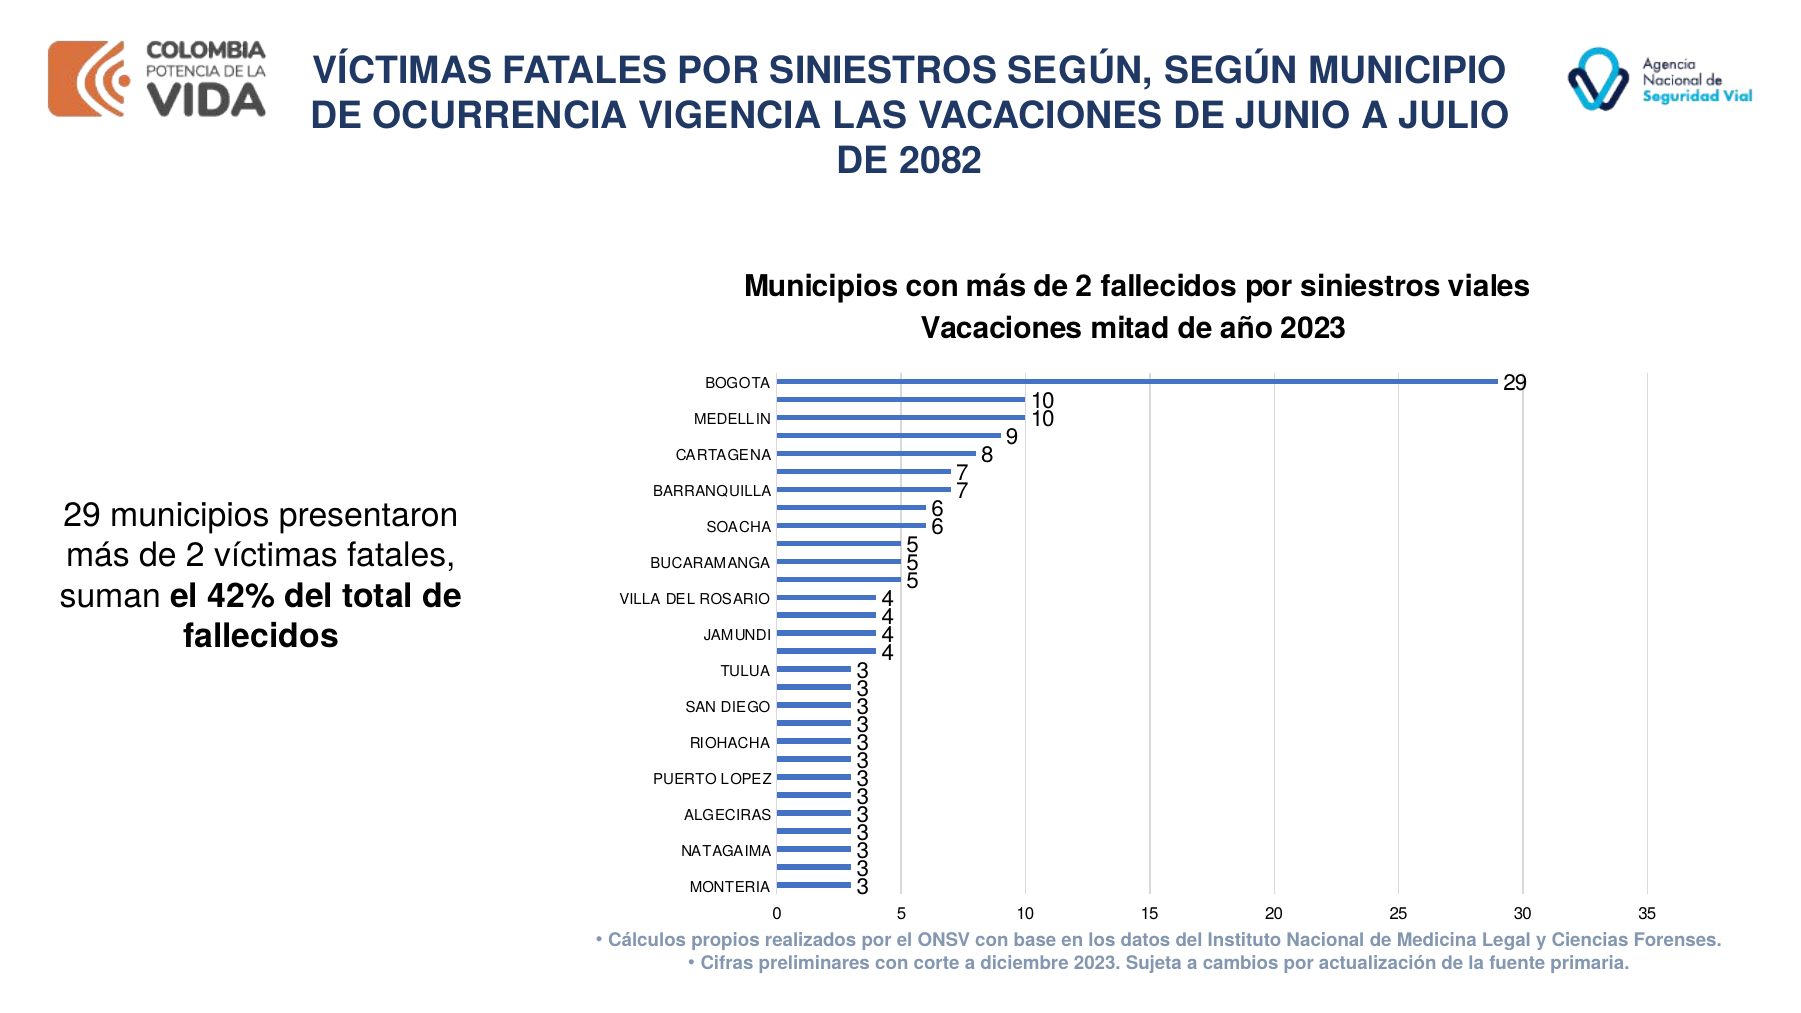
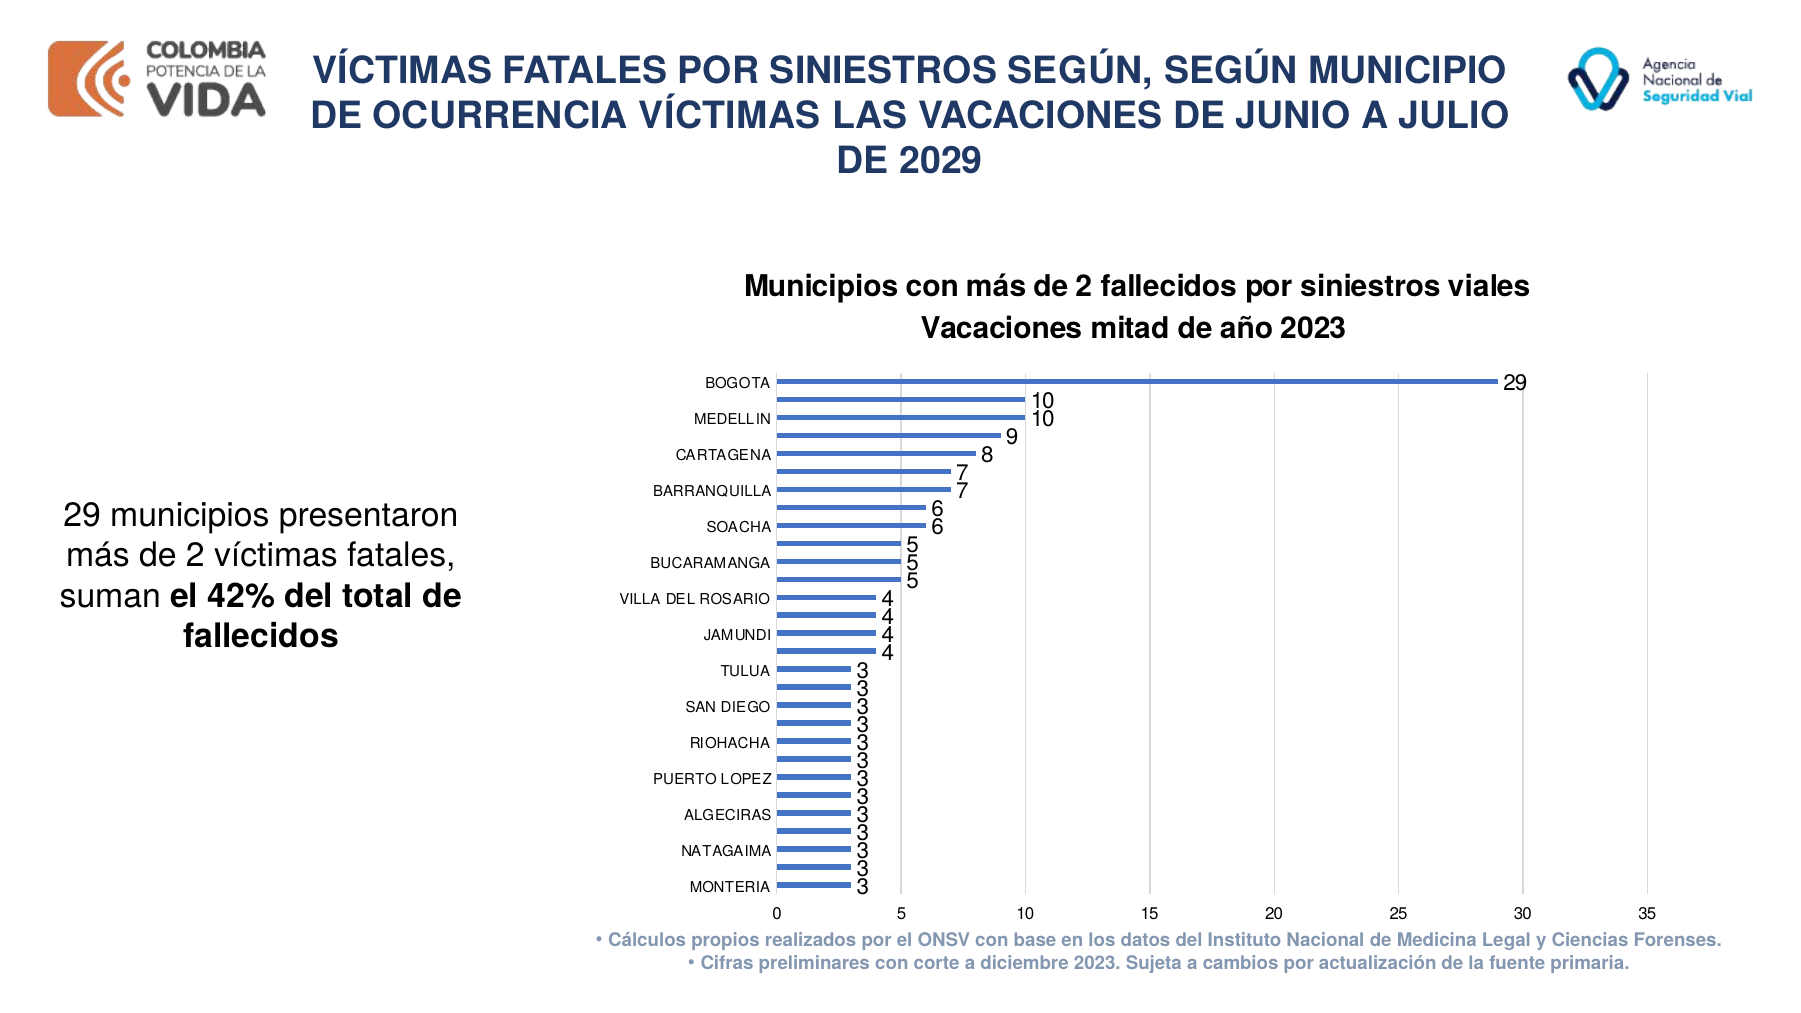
OCURRENCIA VIGENCIA: VIGENCIA -> VÍCTIMAS
2082: 2082 -> 2029
